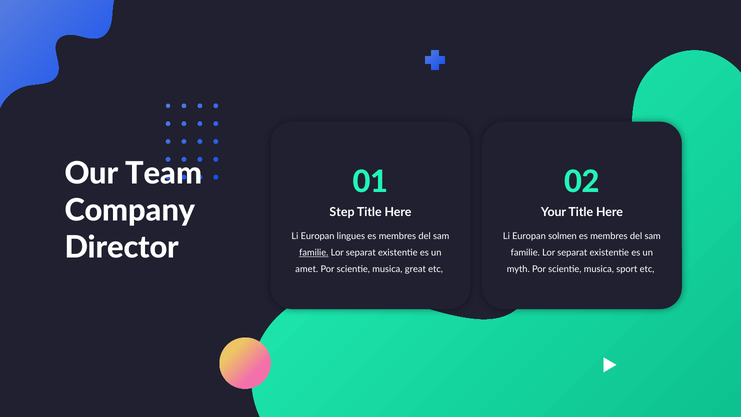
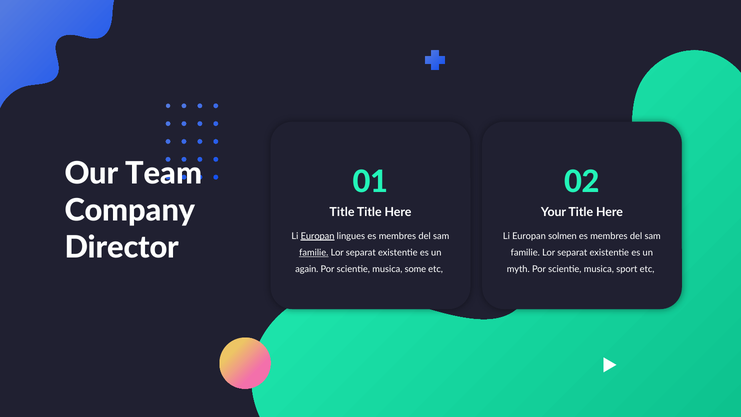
Step at (342, 212): Step -> Title
Europan at (318, 236) underline: none -> present
amet: amet -> again
great: great -> some
